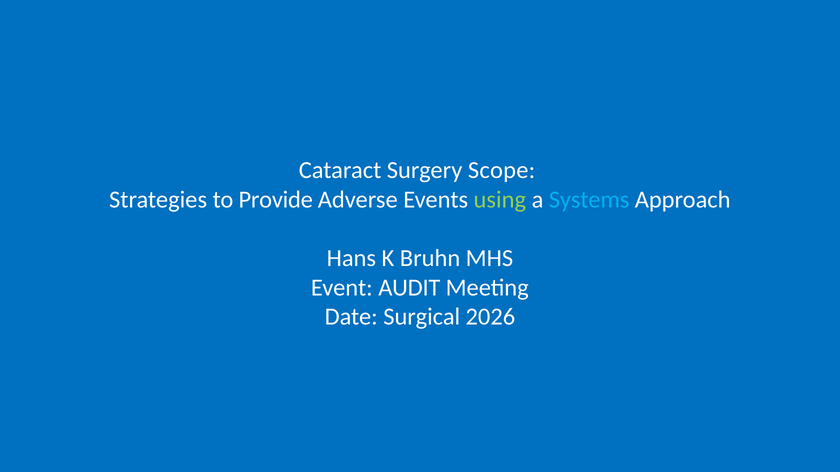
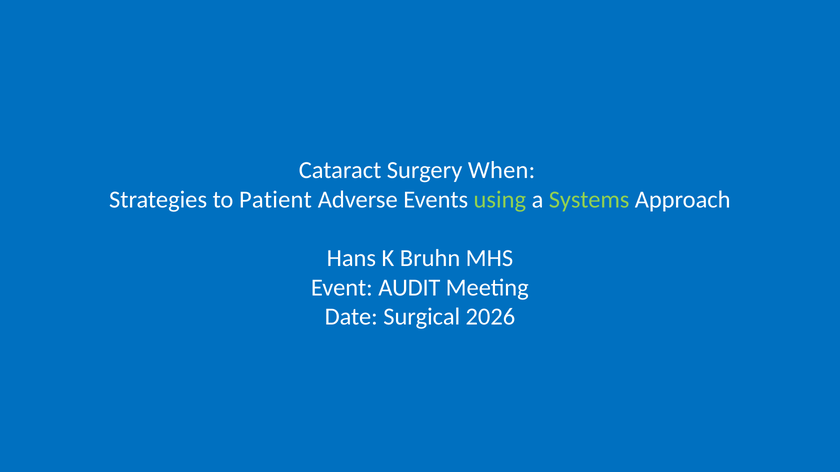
Scope: Scope -> When
Provide: Provide -> Patient
Systems colour: light blue -> light green
